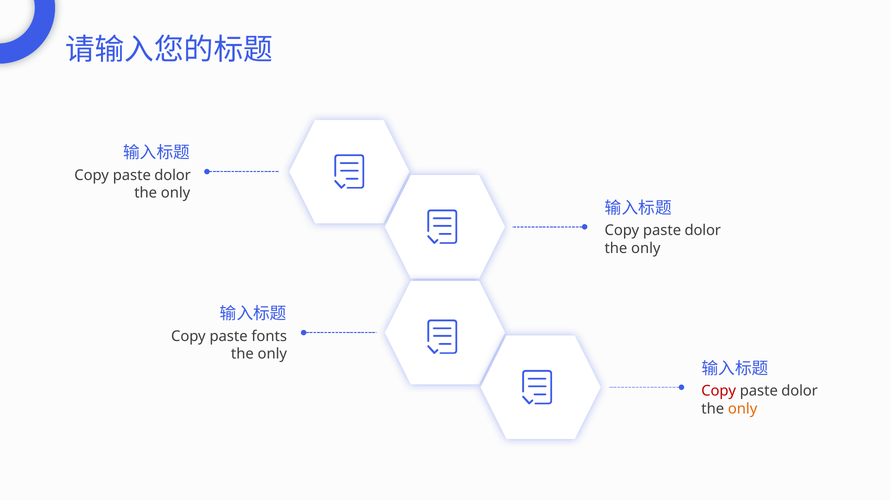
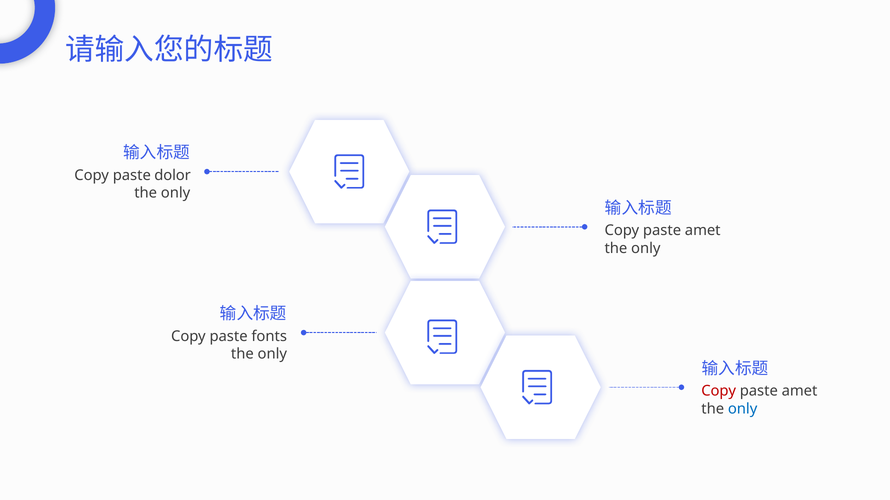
dolor at (703, 231): dolor -> amet
dolor at (800, 391): dolor -> amet
only at (743, 409) colour: orange -> blue
